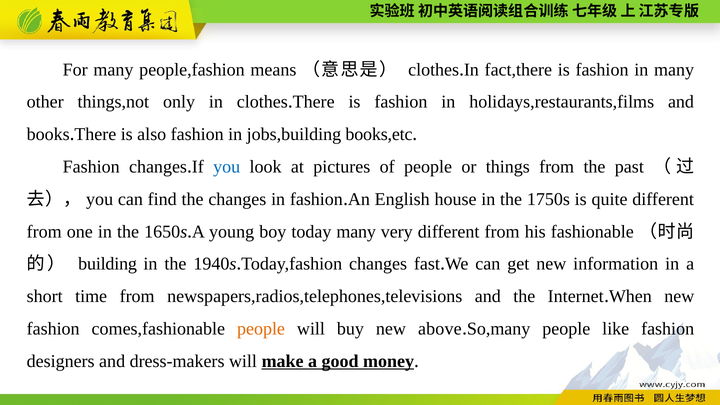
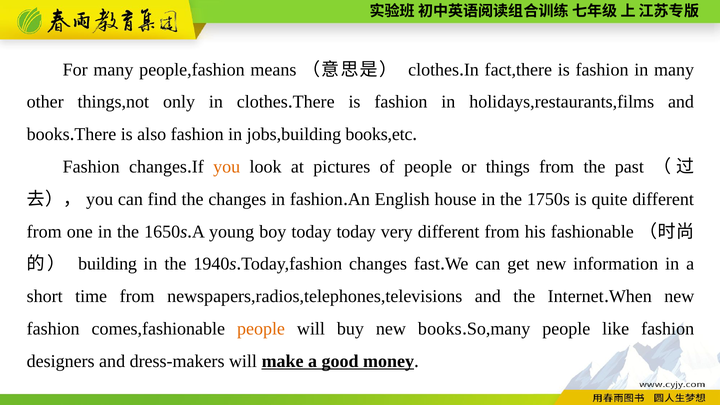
you at (227, 167) colour: blue -> orange
today many: many -> today
new above: above -> books
